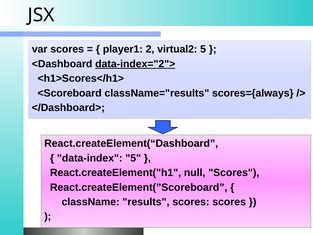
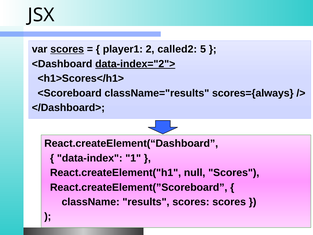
scores at (67, 49) underline: none -> present
virtual2: virtual2 -> called2
data-index 5: 5 -> 1
